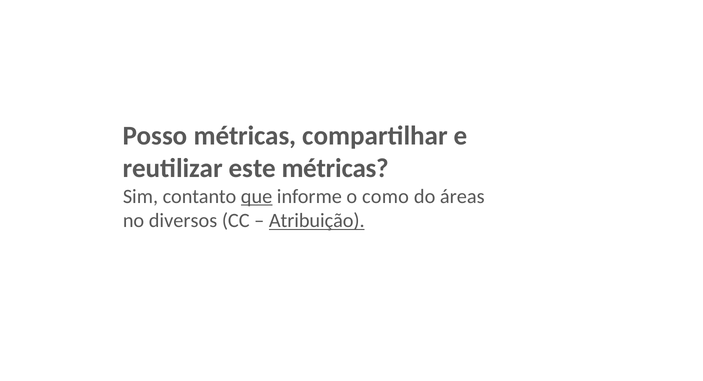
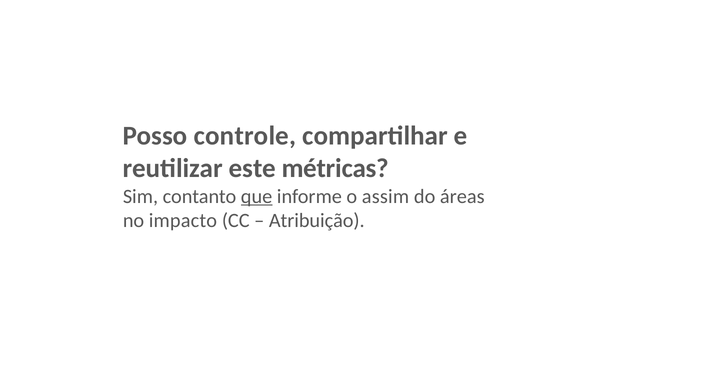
Posso métricas: métricas -> controle
como: como -> assim
diversos: diversos -> impacto
Atribuição underline: present -> none
